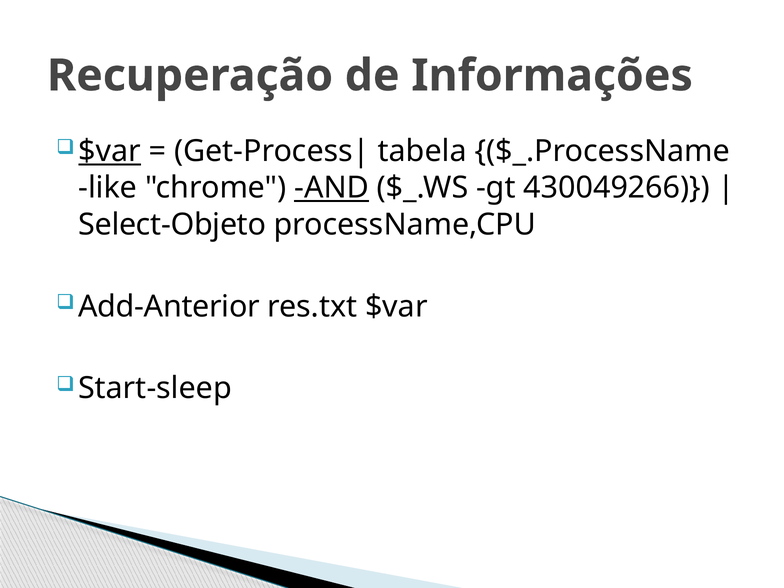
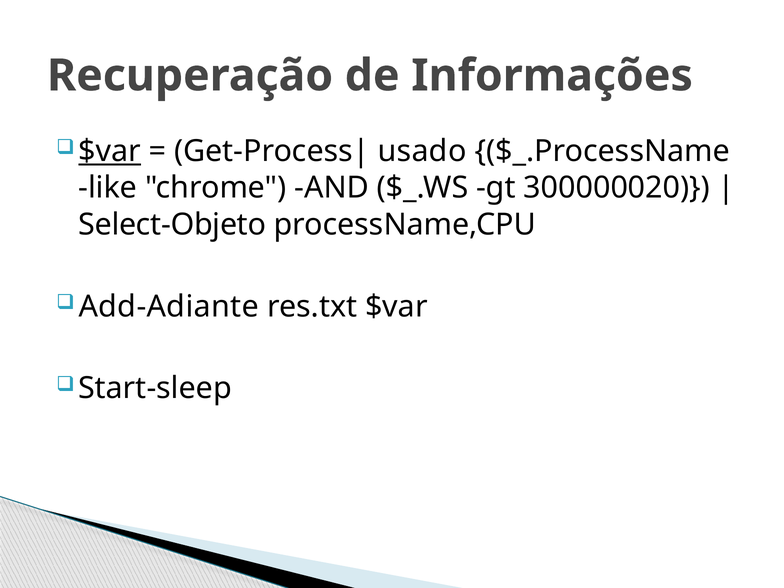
tabela: tabela -> usado
AND underline: present -> none
430049266: 430049266 -> 300000020
Add-Anterior: Add-Anterior -> Add-Adiante
